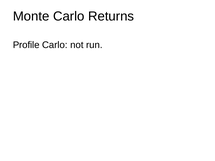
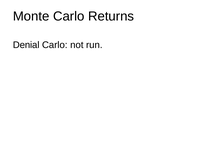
Profile: Profile -> Denial
